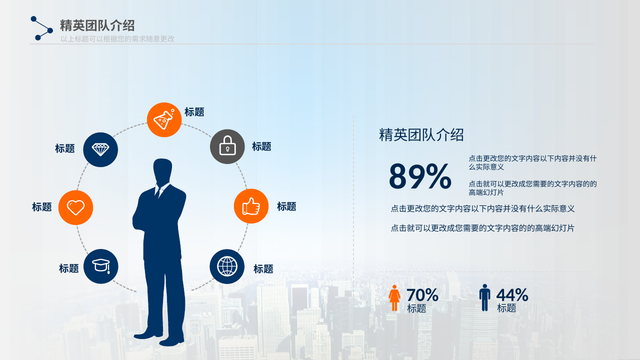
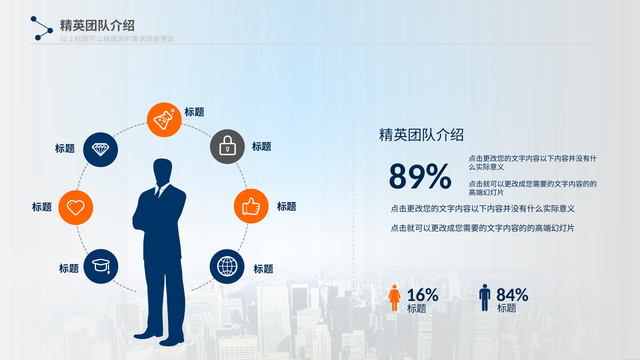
70%: 70% -> 16%
44%: 44% -> 84%
